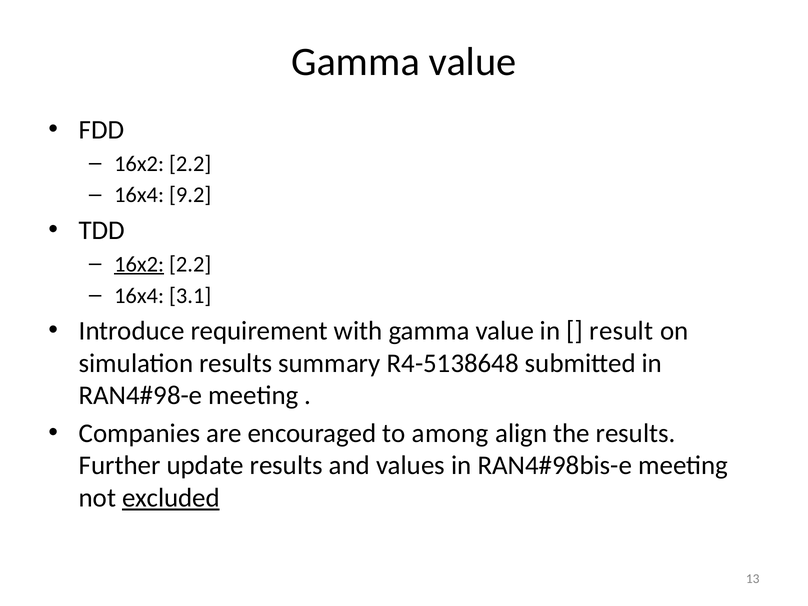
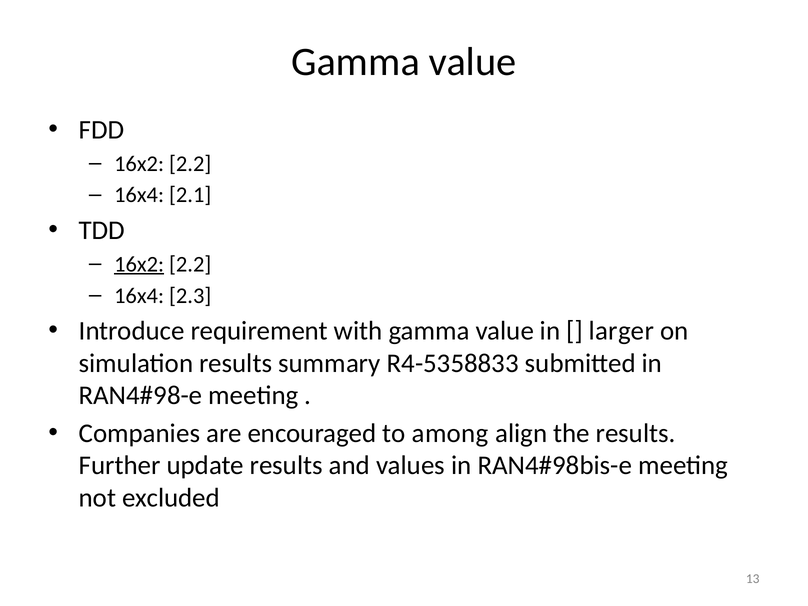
9.2: 9.2 -> 2.1
3.1: 3.1 -> 2.3
result: result -> larger
R4-5138648: R4-5138648 -> R4-5358833
excluded underline: present -> none
